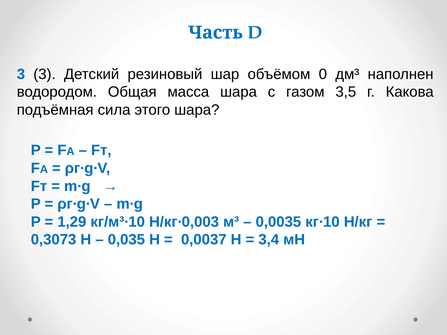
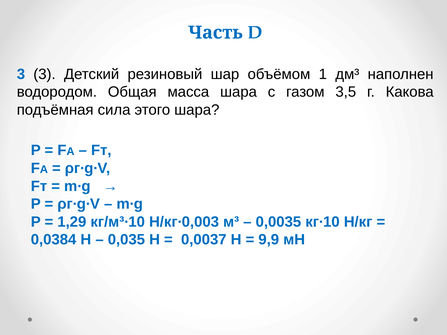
0: 0 -> 1
0,3073: 0,3073 -> 0,0384
3,4: 3,4 -> 9,9
